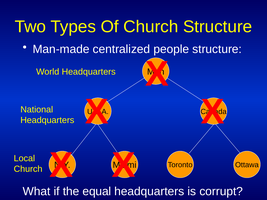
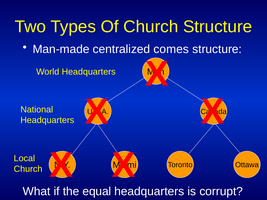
people: people -> comes
